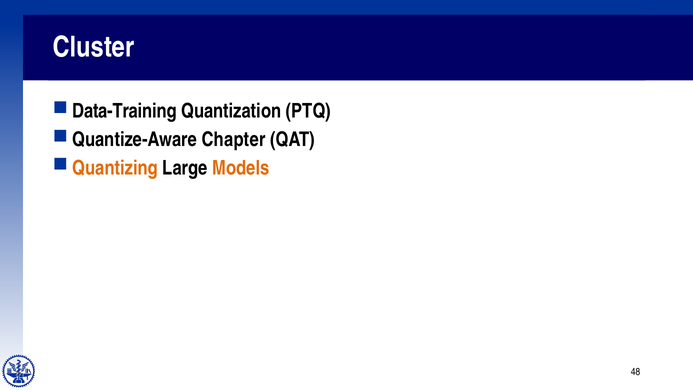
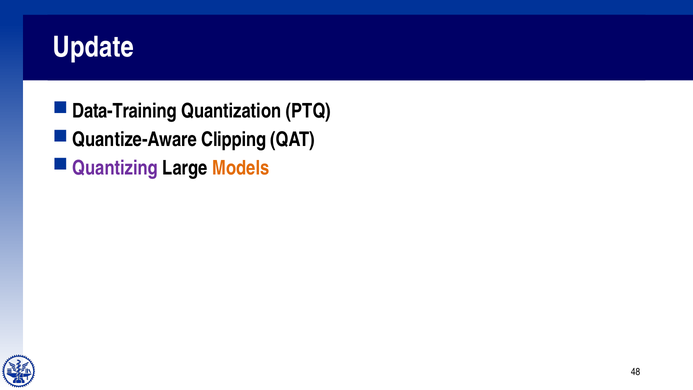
Cluster: Cluster -> Update
Chapter: Chapter -> Clipping
Quantizing colour: orange -> purple
